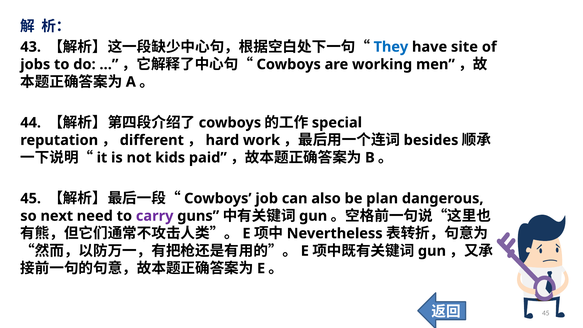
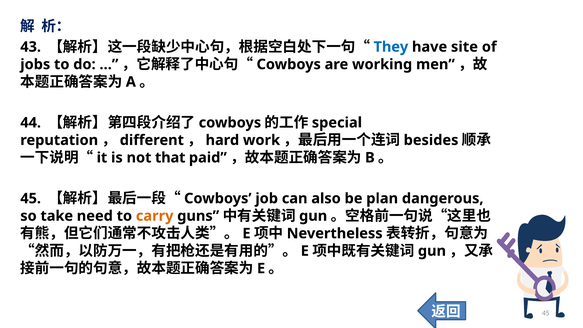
kids: kids -> that
next: next -> take
carry colour: purple -> orange
